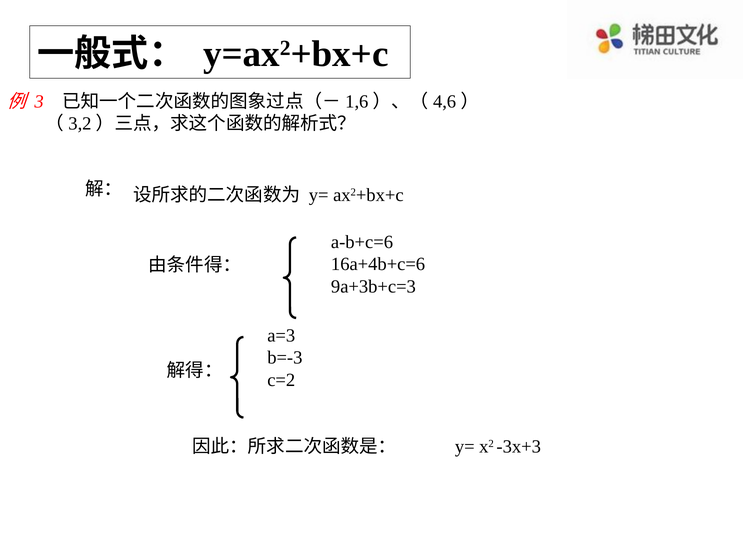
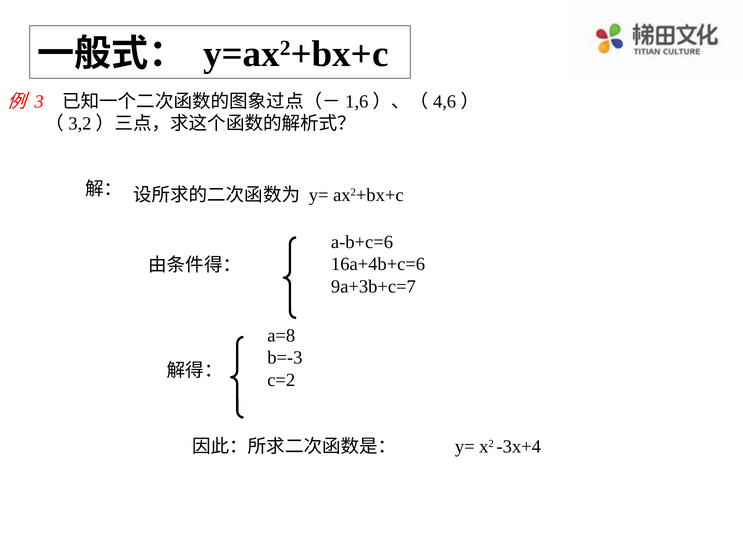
9a+3b+c=3: 9a+3b+c=3 -> 9a+3b+c=7
a=3: a=3 -> a=8
-3x+3: -3x+3 -> -3x+4
